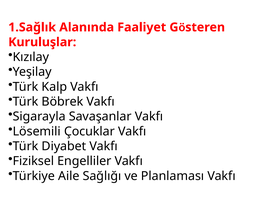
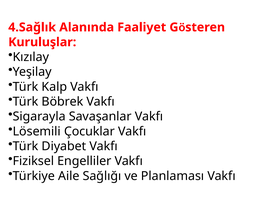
1.Sağlık: 1.Sağlık -> 4.Sağlık
